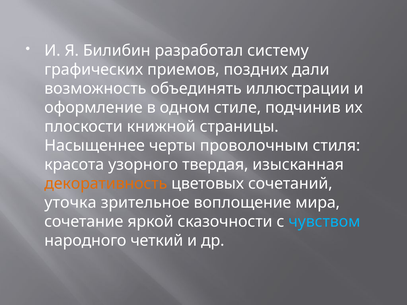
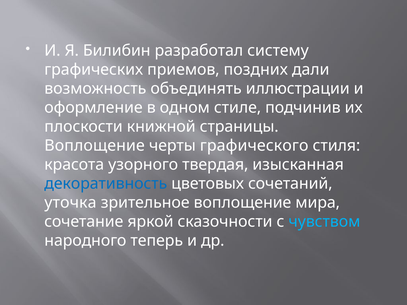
Насыщеннее at (95, 146): Насыщеннее -> Воплощение
проволочным: проволочным -> графического
декоративность colour: orange -> blue
четкий: четкий -> теперь
